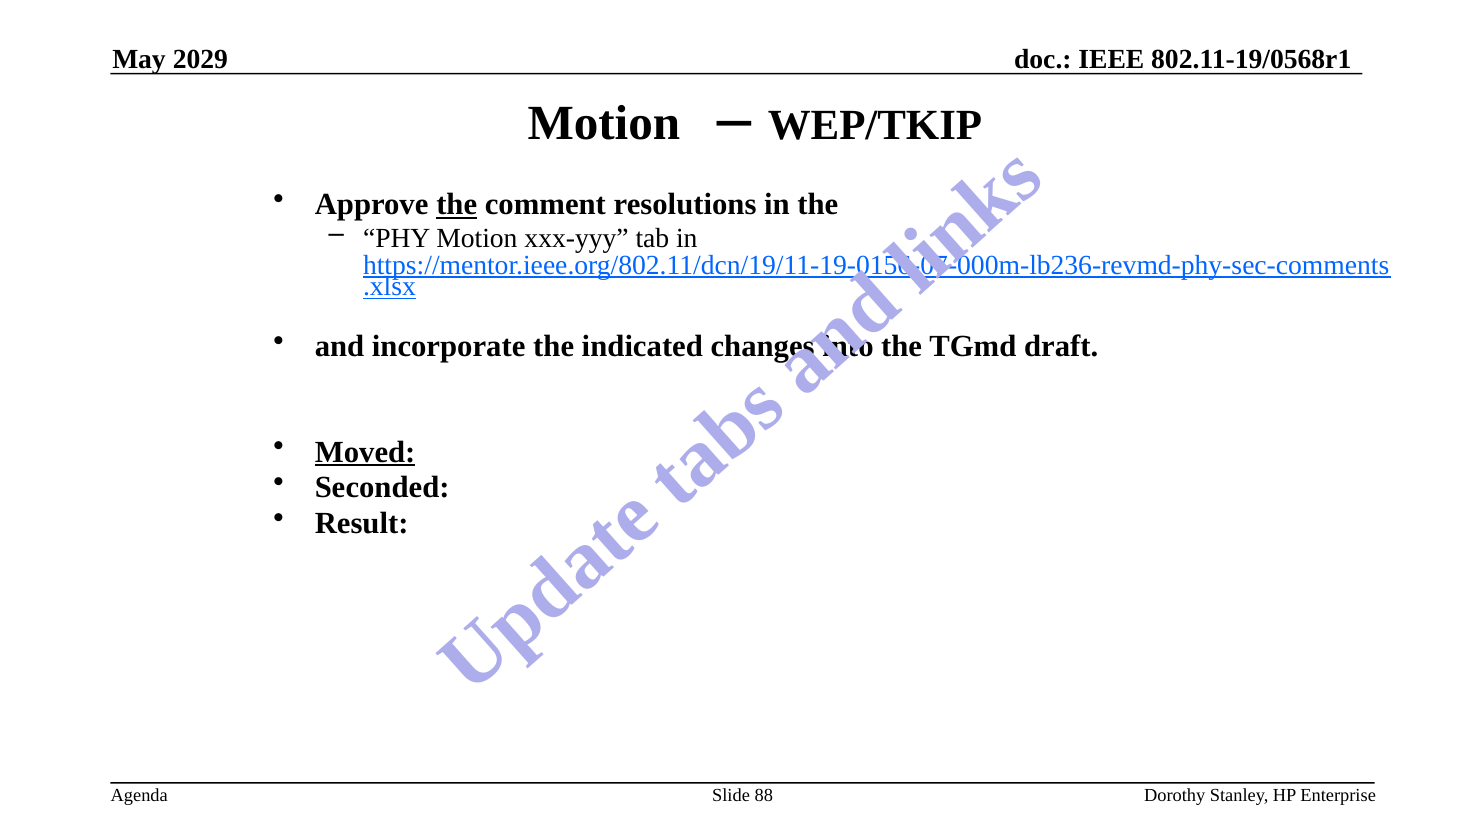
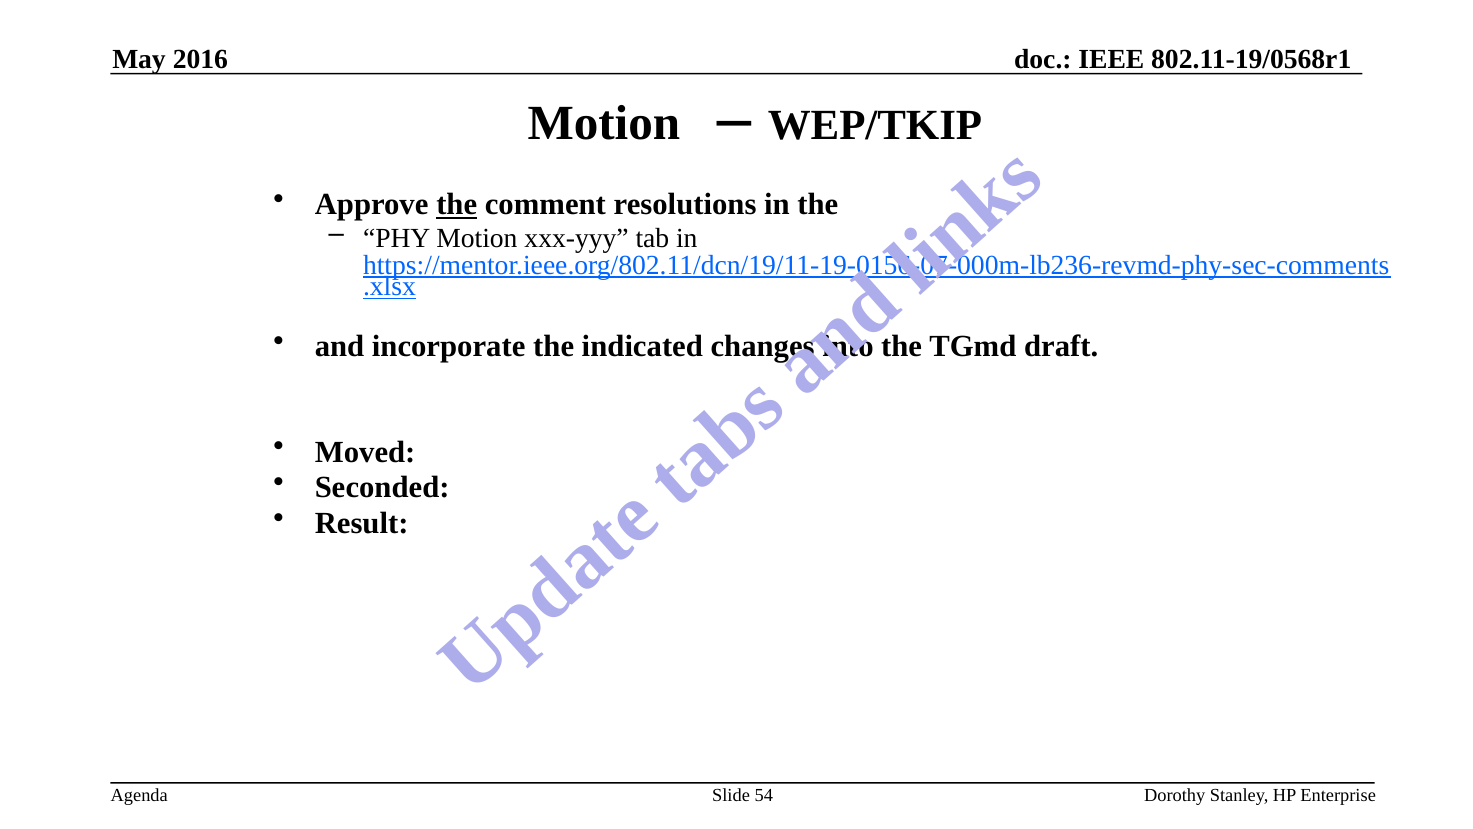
2029: 2029 -> 2016
Moved underline: present -> none
88: 88 -> 54
